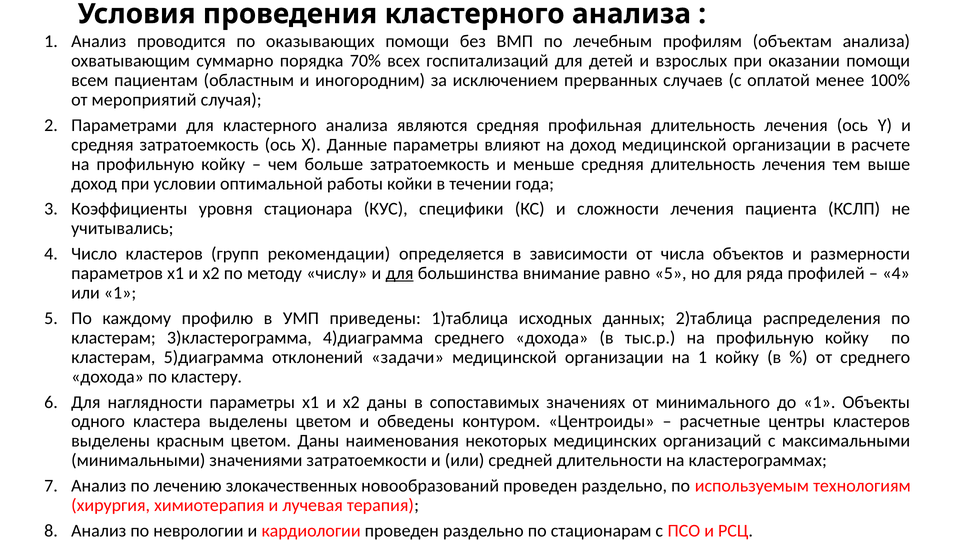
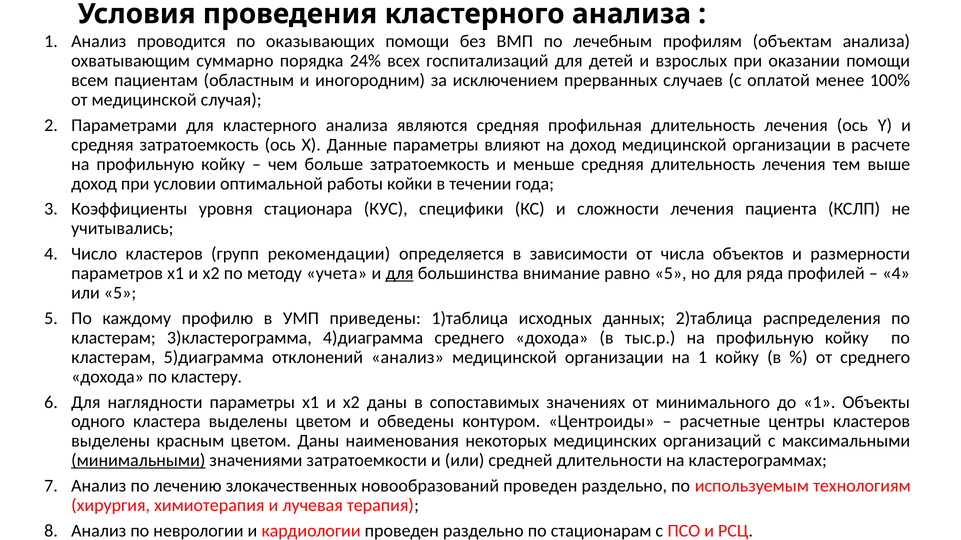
70%: 70% -> 24%
от мероприятий: мероприятий -> медицинской
числу: числу -> учета
или 1: 1 -> 5
отклонений задачи: задачи -> анализ
минимальными underline: none -> present
